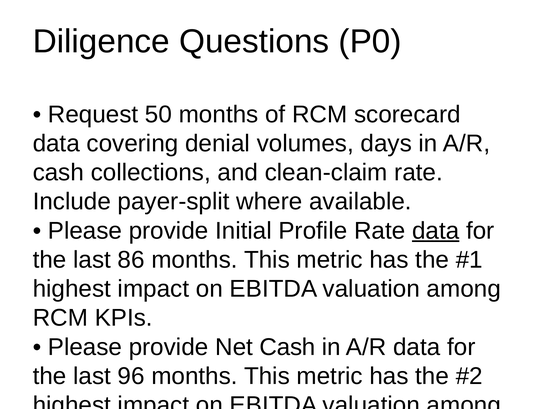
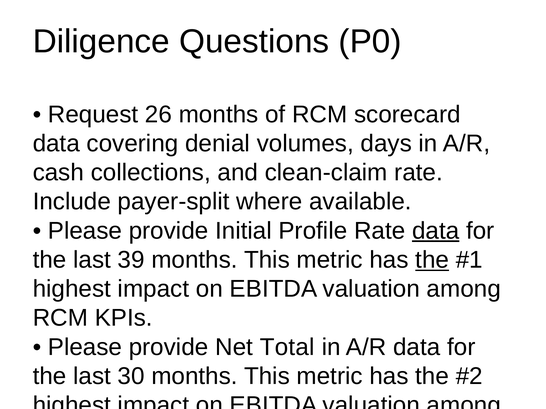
50: 50 -> 26
86: 86 -> 39
the at (432, 260) underline: none -> present
Net Cash: Cash -> Total
96: 96 -> 30
